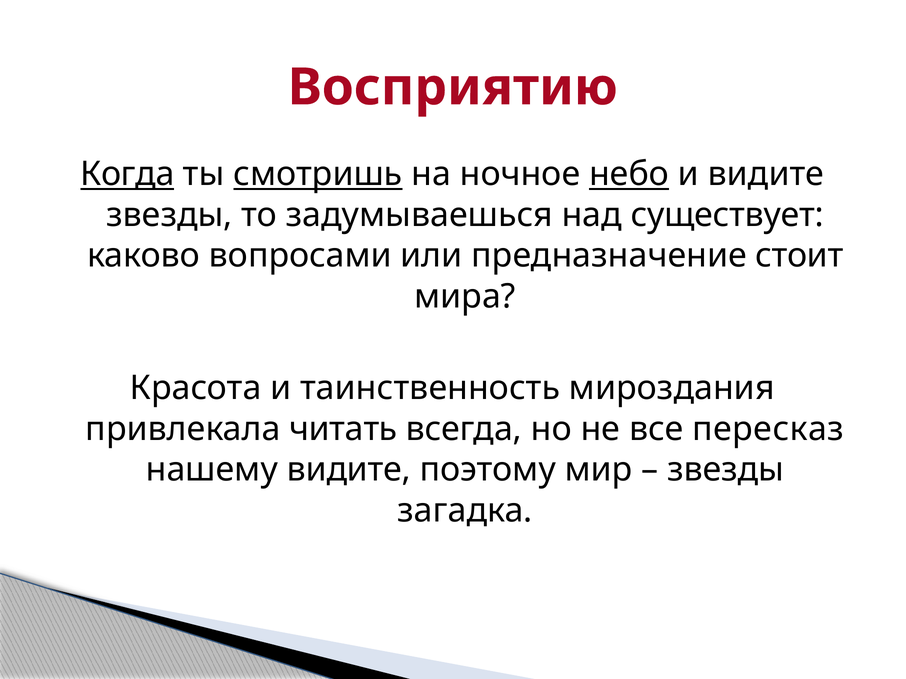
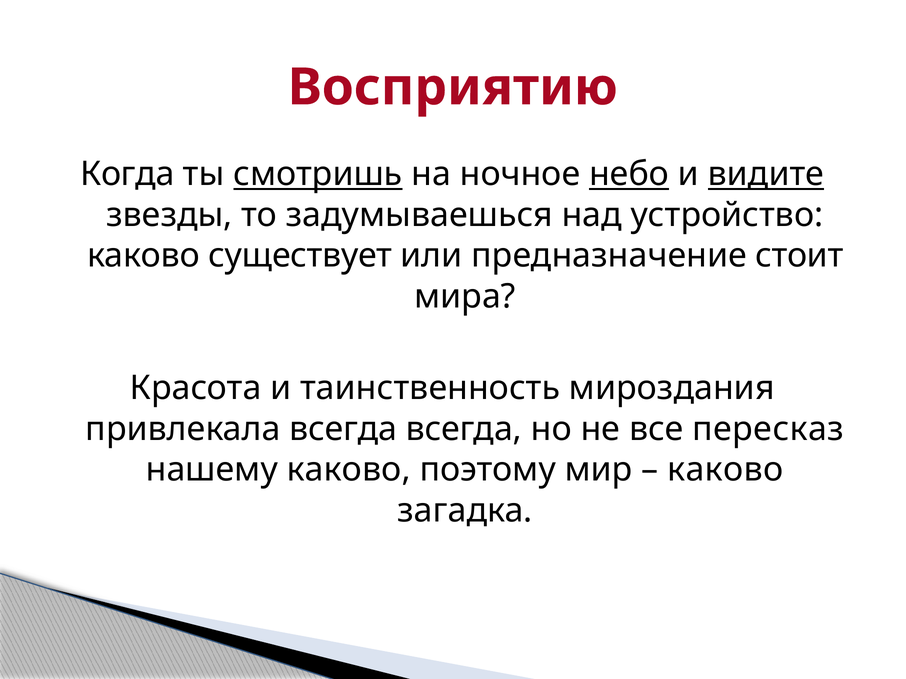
Когда underline: present -> none
видите at (766, 174) underline: none -> present
существует: существует -> устройство
вопросами: вопросами -> существует
привлекала читать: читать -> всегда
нашему видите: видите -> каково
звезды at (726, 470): звезды -> каково
